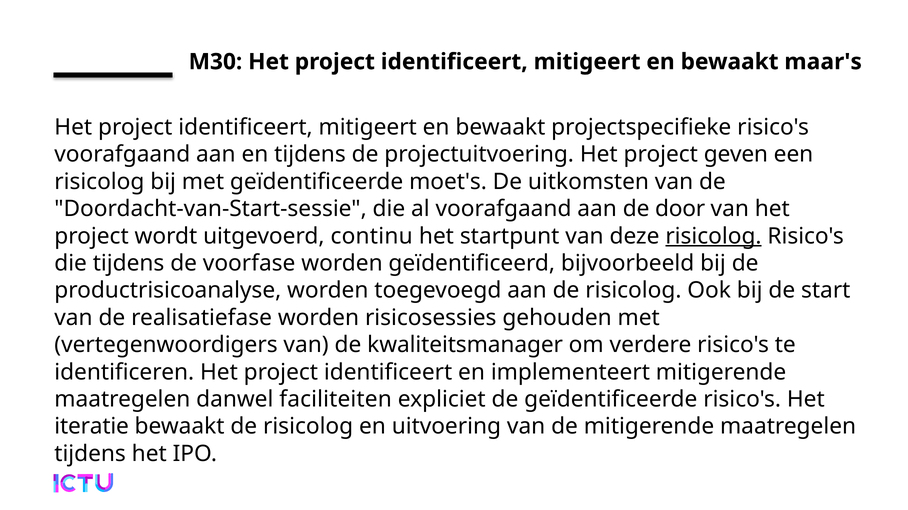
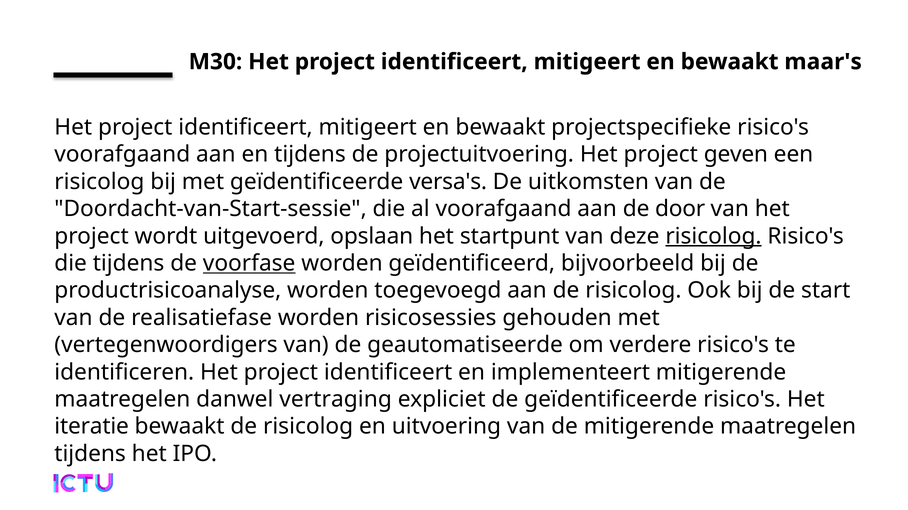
moet's: moet's -> versa's
continu: continu -> opslaan
voorfase underline: none -> present
kwaliteitsmanager: kwaliteitsmanager -> geautomatiseerde
faciliteiten: faciliteiten -> vertraging
